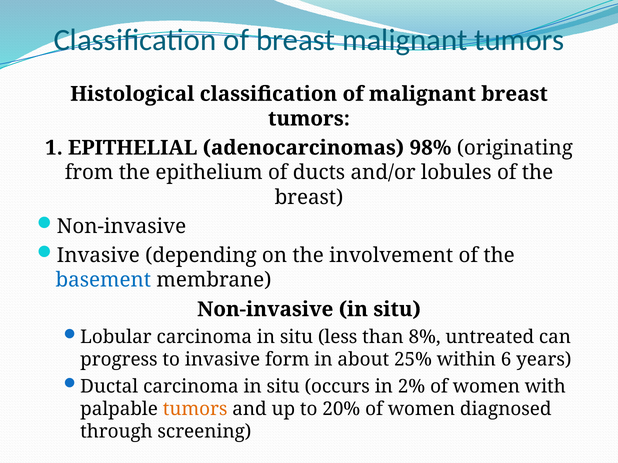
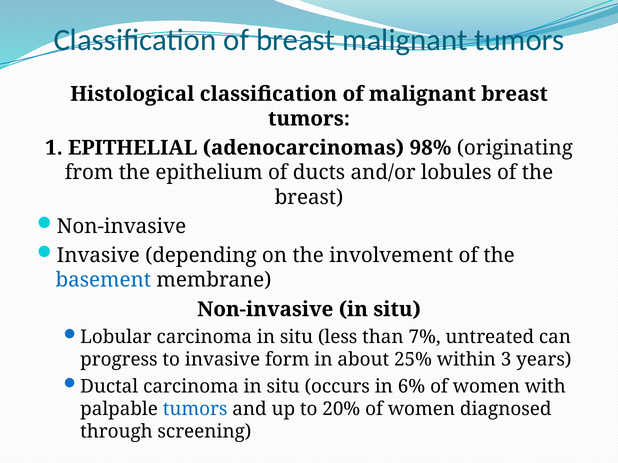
8%: 8% -> 7%
6: 6 -> 3
2%: 2% -> 6%
tumors at (195, 409) colour: orange -> blue
